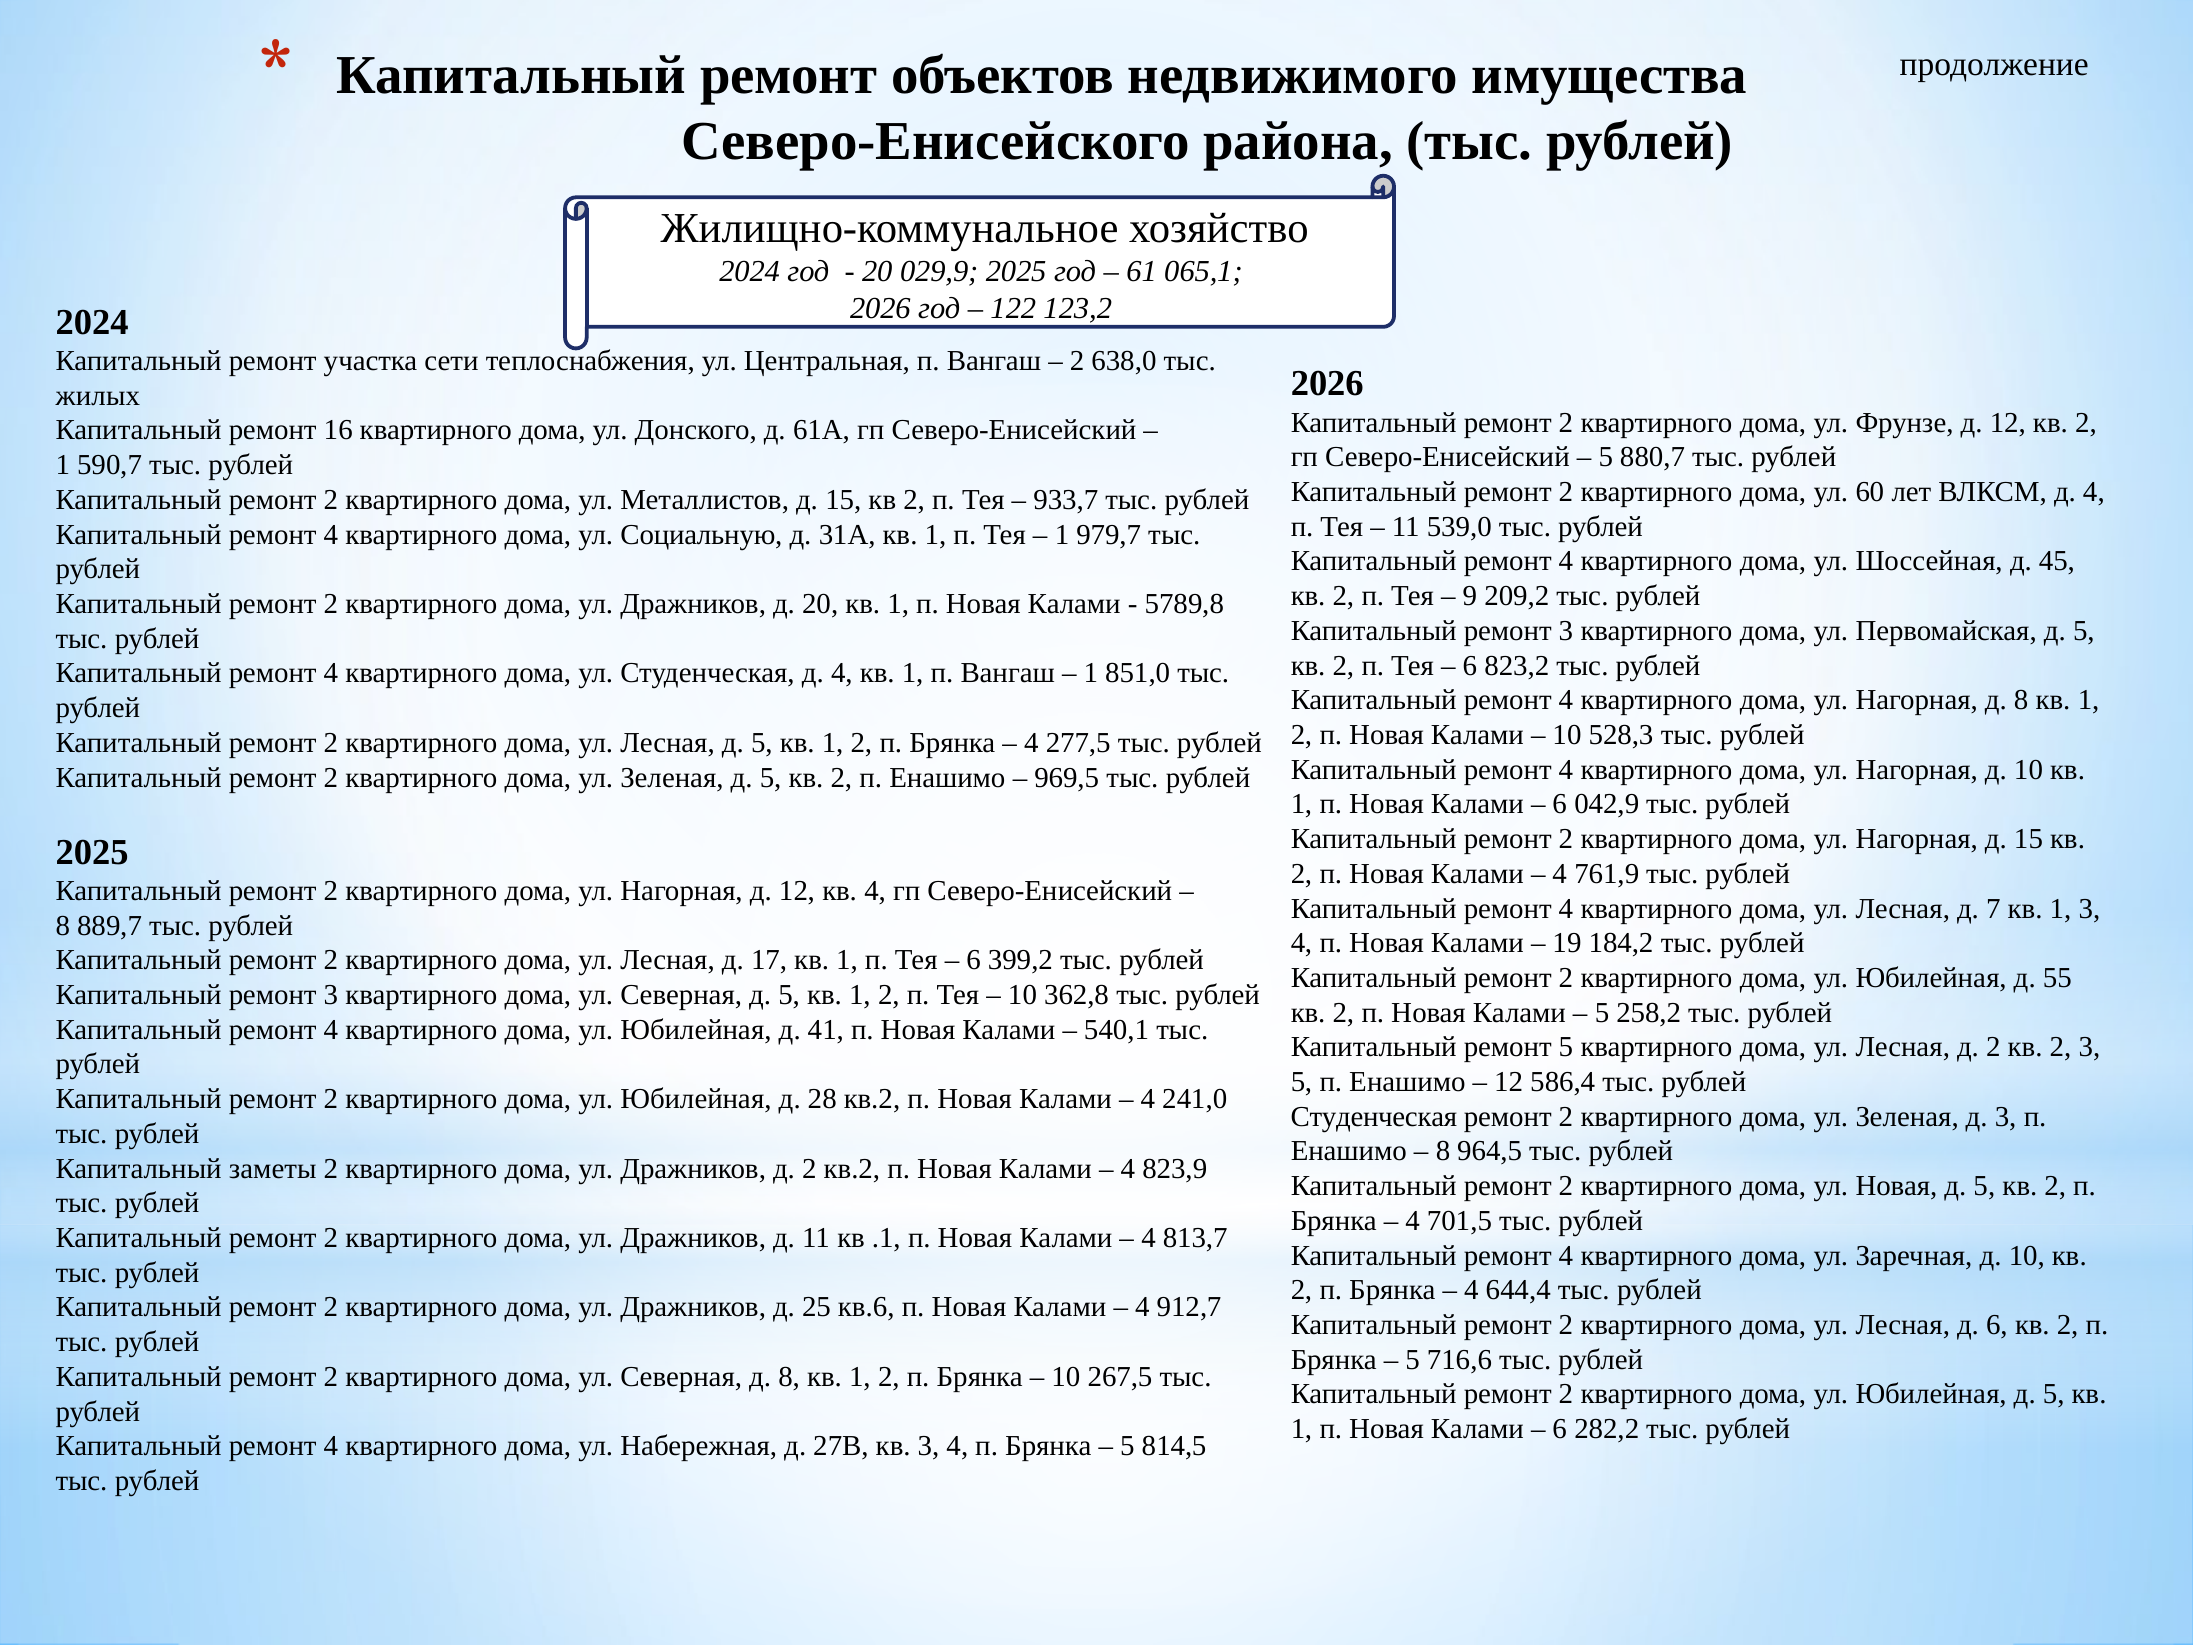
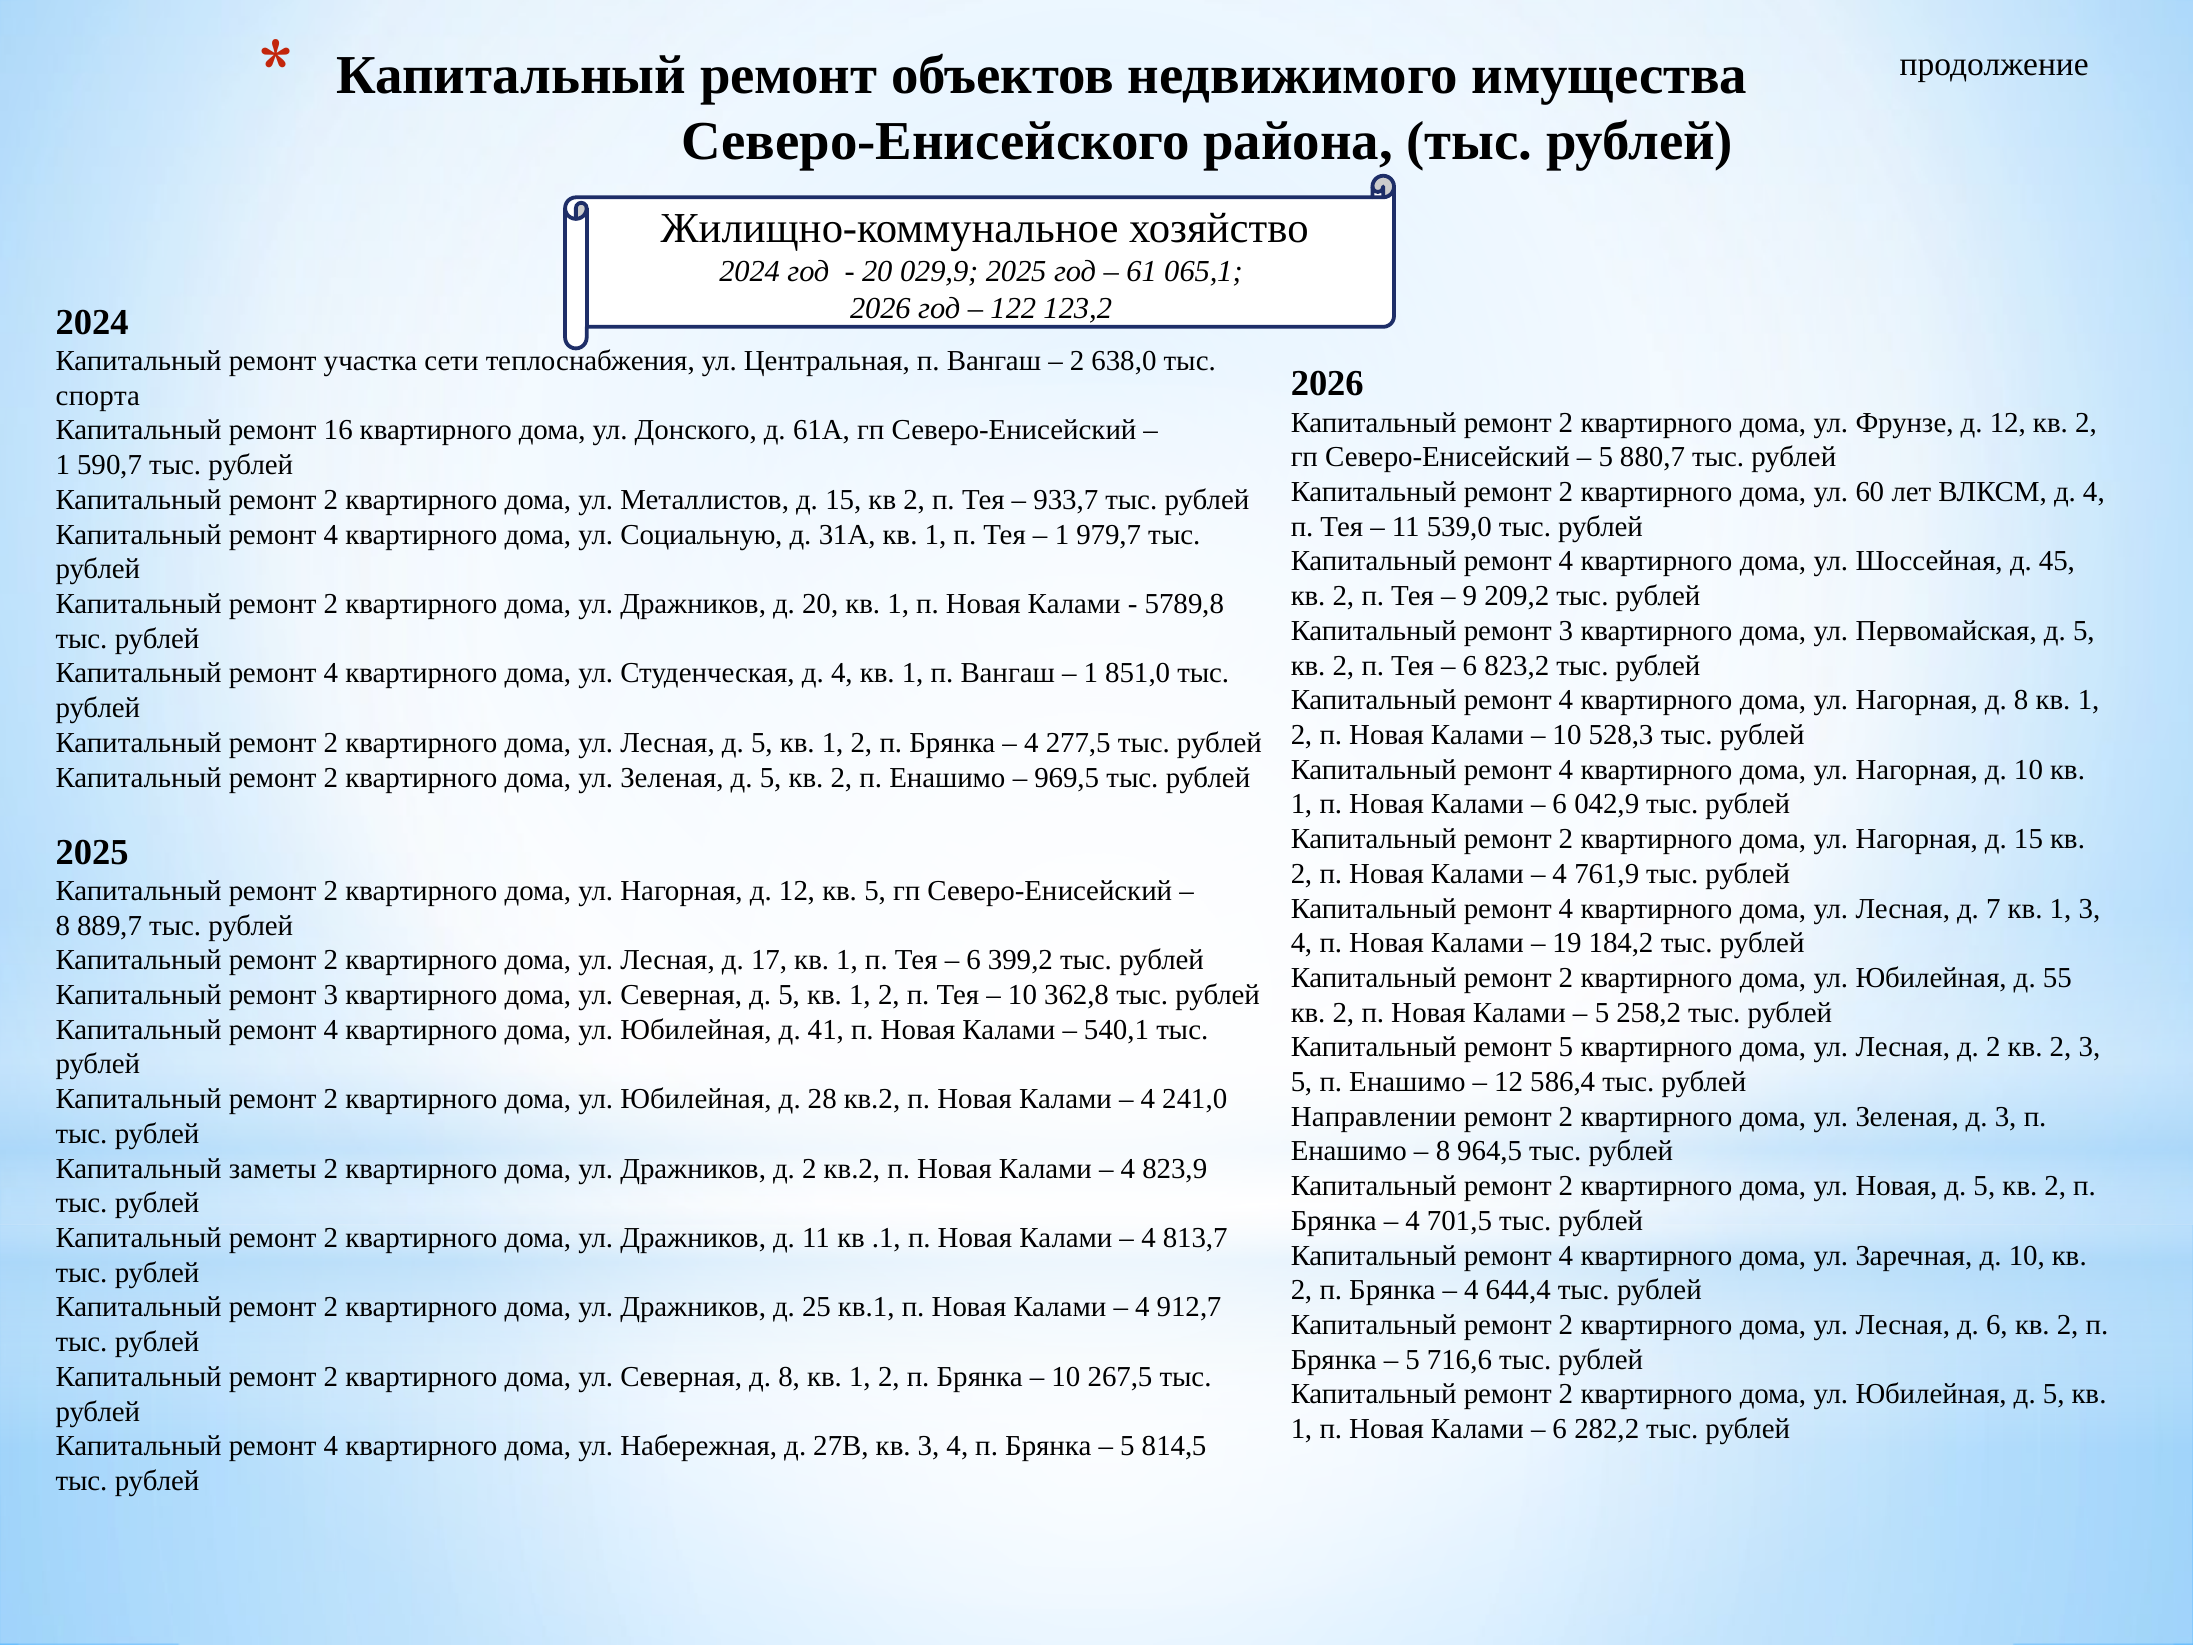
жилых: жилых -> спорта
кв 4: 4 -> 5
Студенческая at (1374, 1117): Студенческая -> Направлении
кв.6: кв.6 -> кв.1
